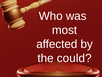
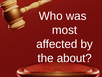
could: could -> about
